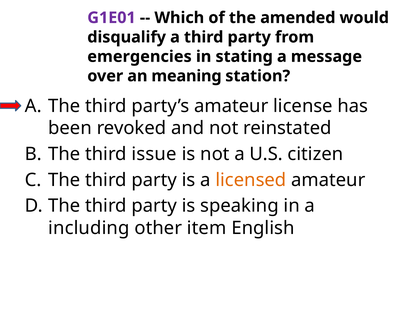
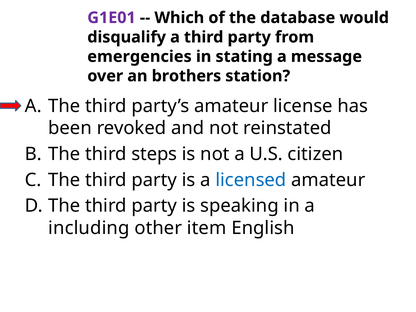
amended: amended -> database
meaning: meaning -> brothers
issue: issue -> steps
licensed colour: orange -> blue
